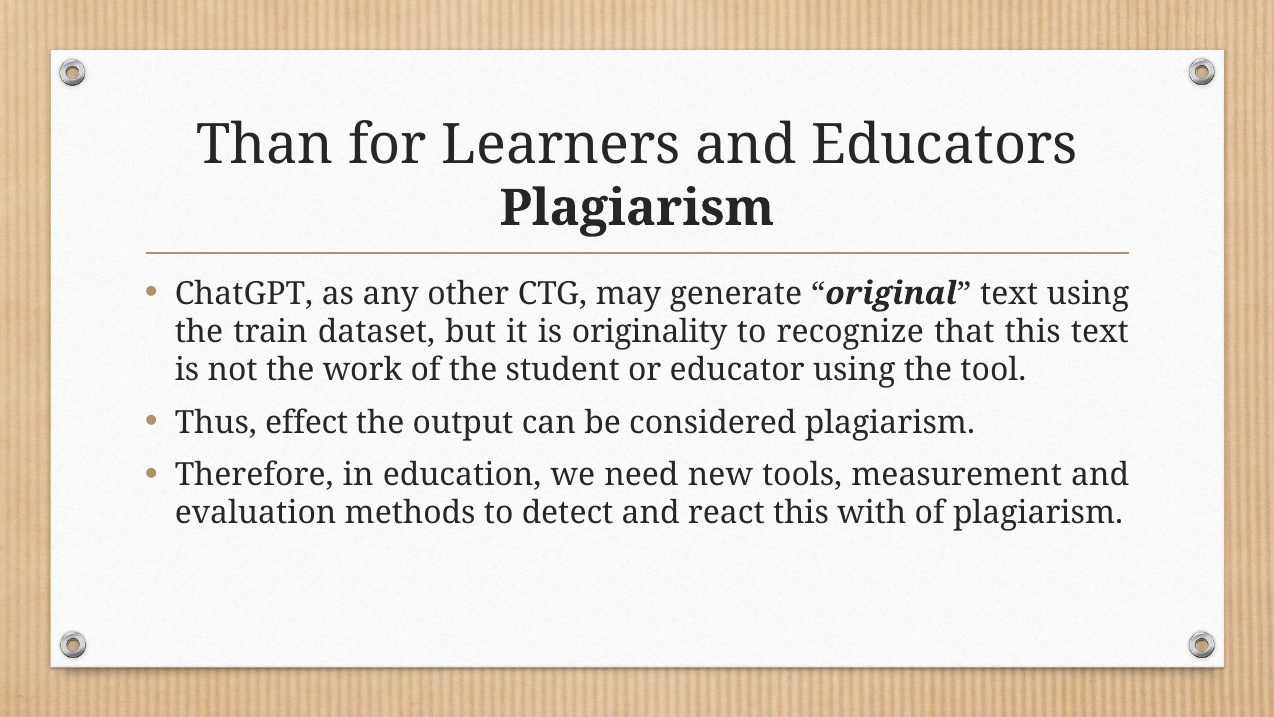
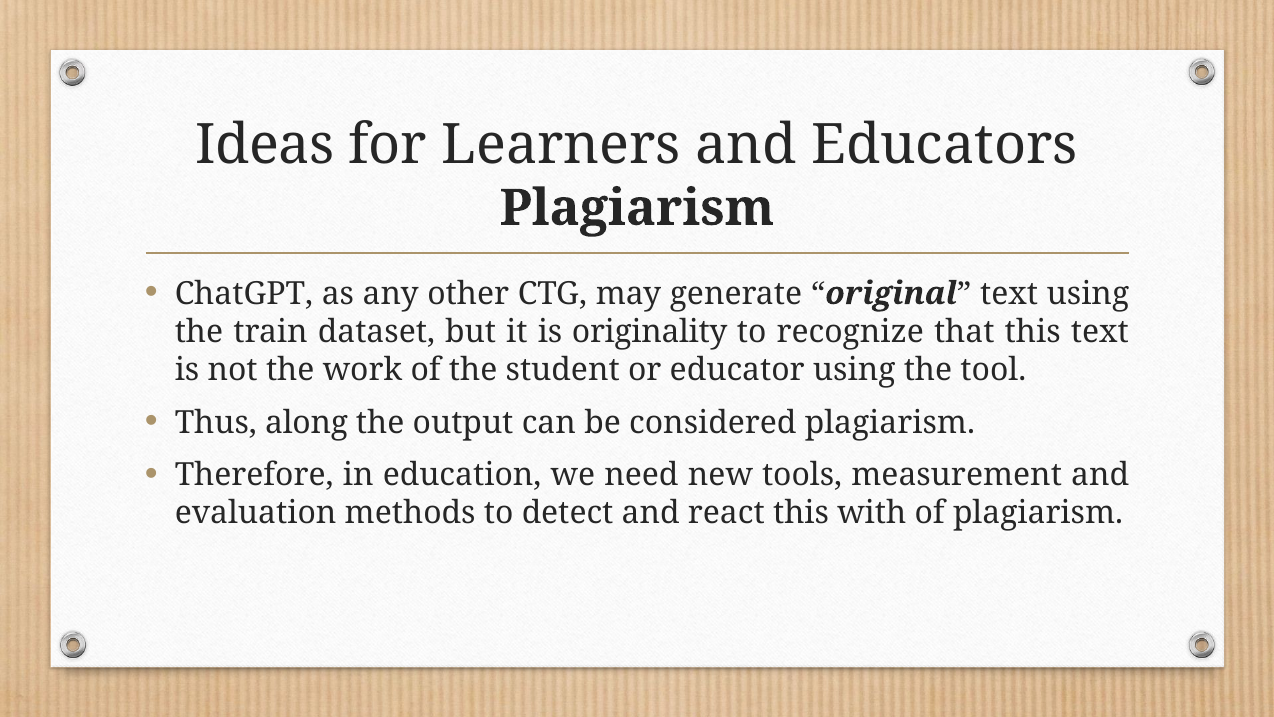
Than: Than -> Ideas
effect: effect -> along
